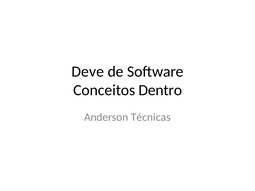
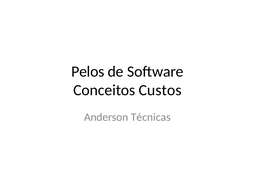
Deve: Deve -> Pelos
Dentro: Dentro -> Custos
